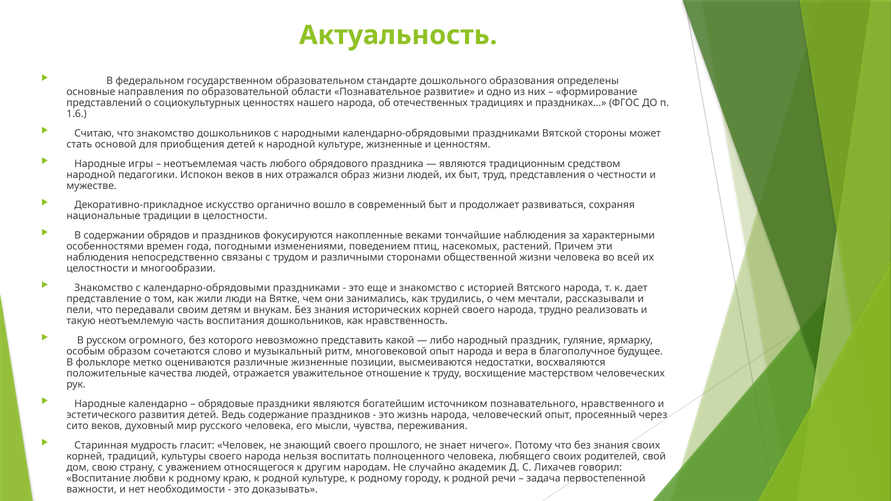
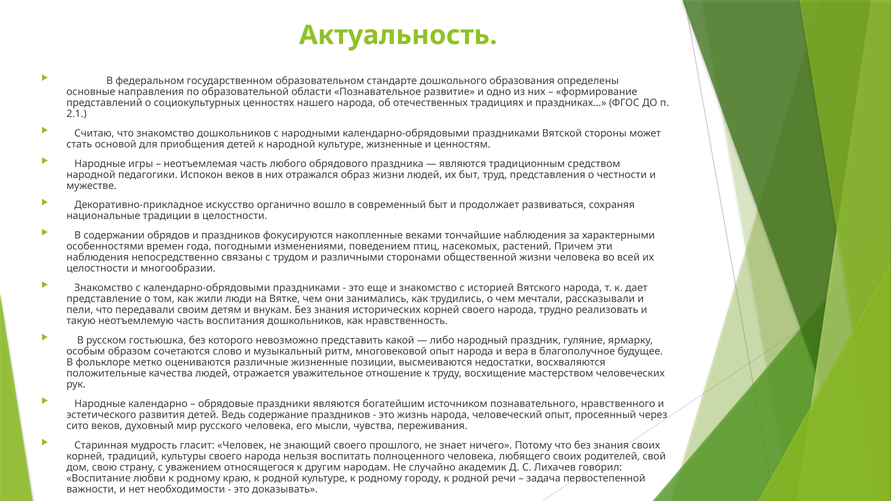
1.6: 1.6 -> 2.1
огромного: огромного -> гостьюшка
